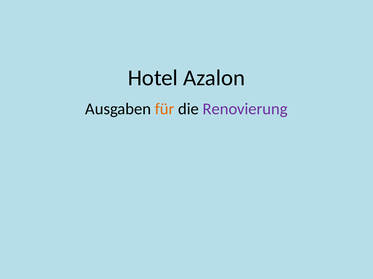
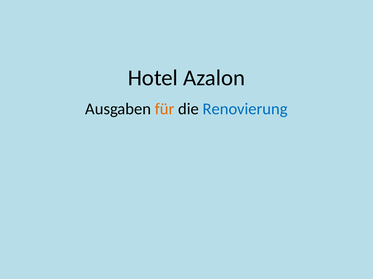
Renovierung colour: purple -> blue
